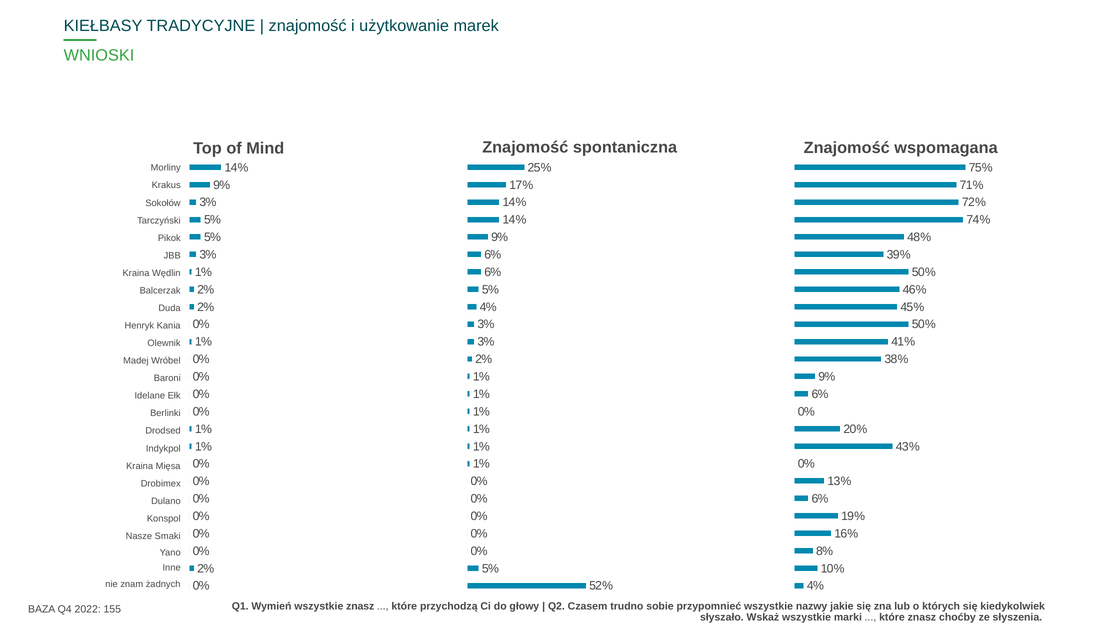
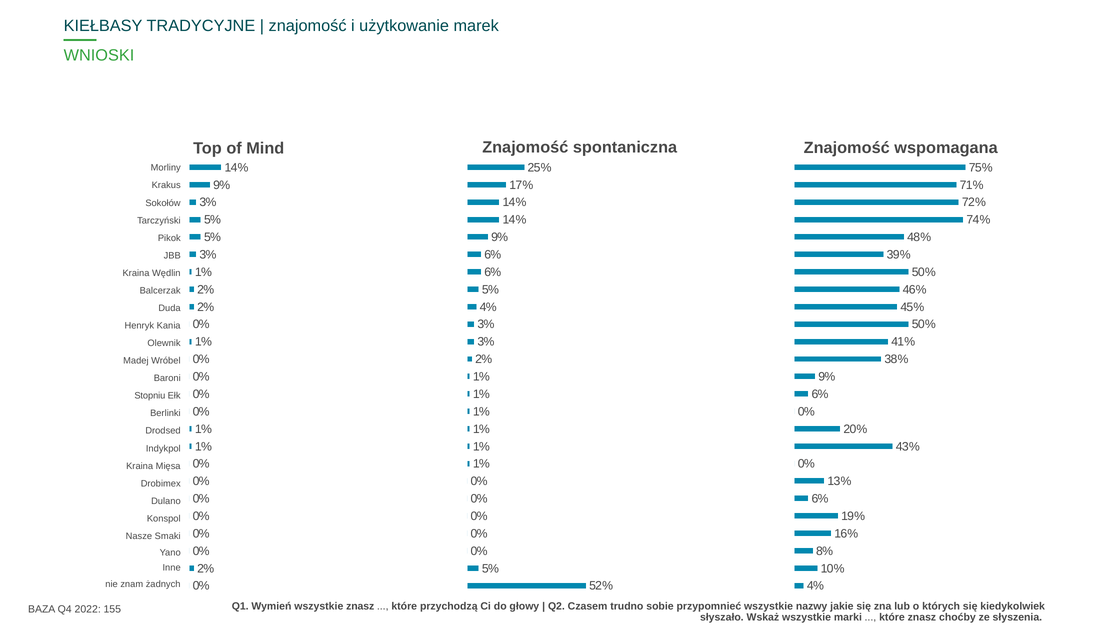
Idelane: Idelane -> Stopniu
